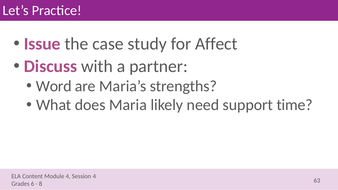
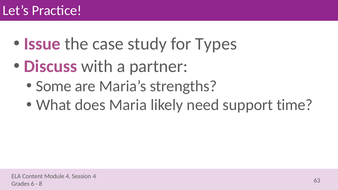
Affect: Affect -> Types
Word: Word -> Some
